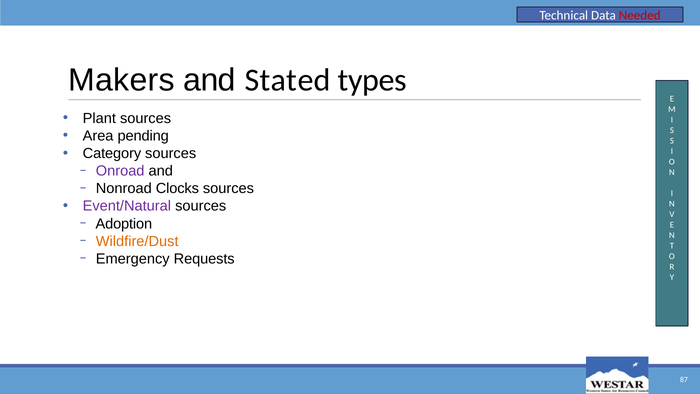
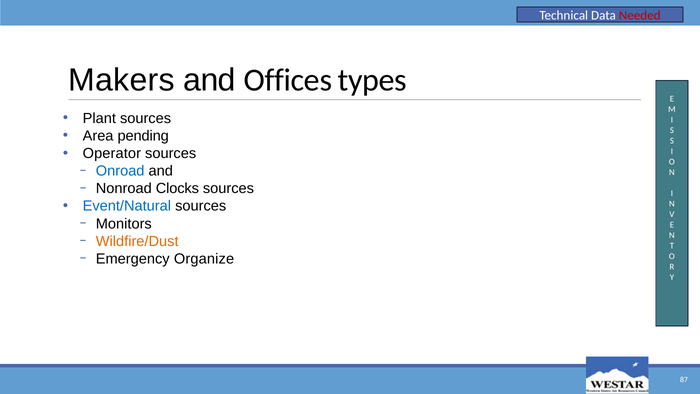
Stated: Stated -> Offices
Category: Category -> Operator
Onroad colour: purple -> blue
Event/Natural colour: purple -> blue
Adoption: Adoption -> Monitors
Requests: Requests -> Organize
